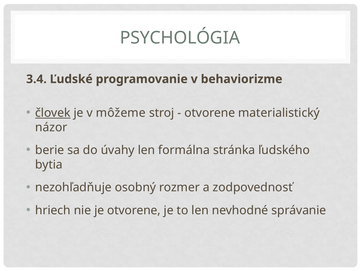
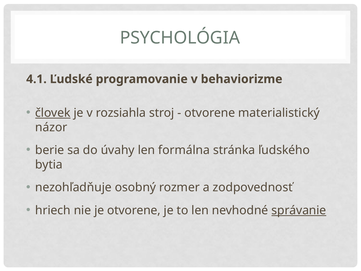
3.4: 3.4 -> 4.1
môžeme: môžeme -> rozsiahla
správanie underline: none -> present
